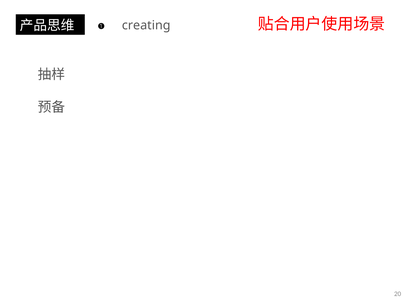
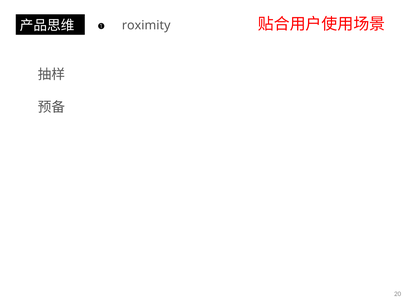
creating: creating -> roximity
